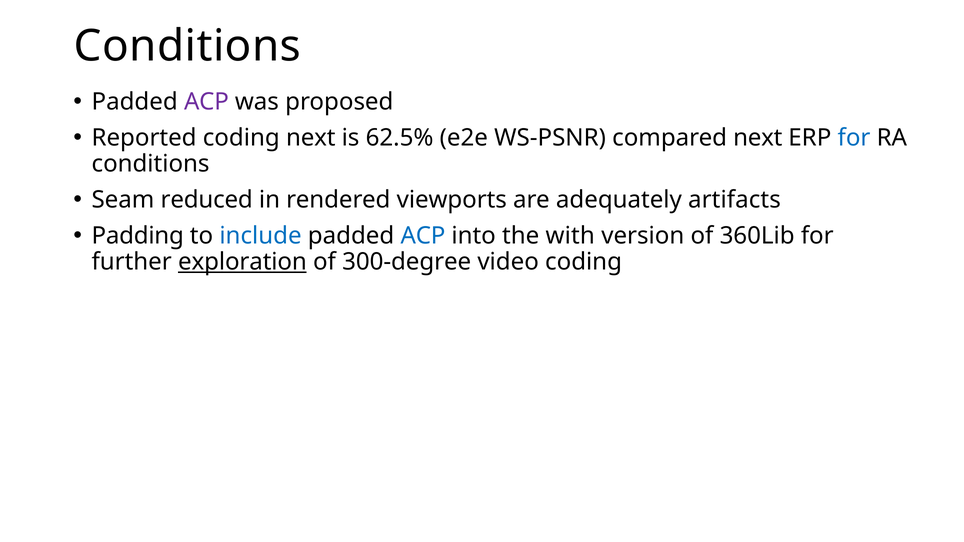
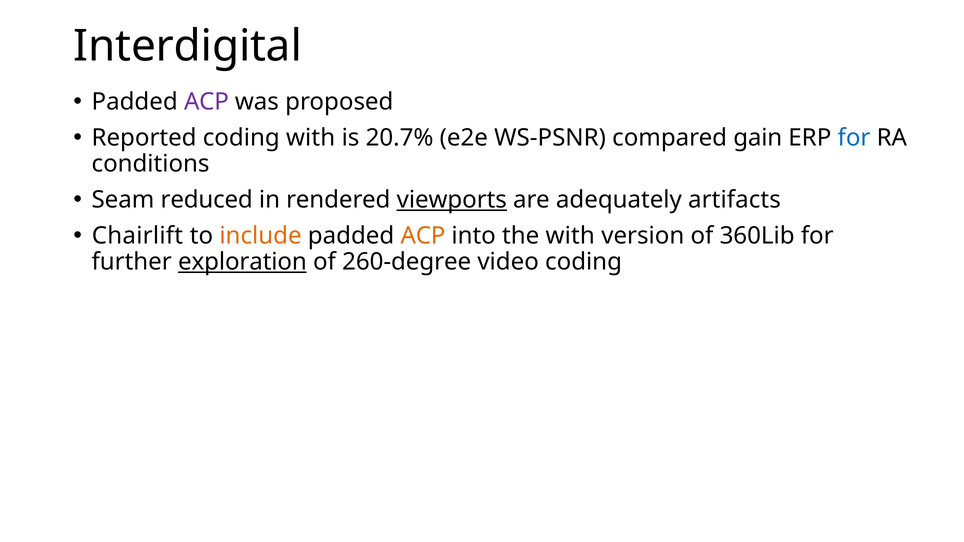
Conditions at (187, 46): Conditions -> Interdigital
coding next: next -> with
62.5%: 62.5% -> 20.7%
compared next: next -> gain
viewports underline: none -> present
Padding: Padding -> Chairlift
include colour: blue -> orange
ACP at (423, 236) colour: blue -> orange
300-degree: 300-degree -> 260-degree
